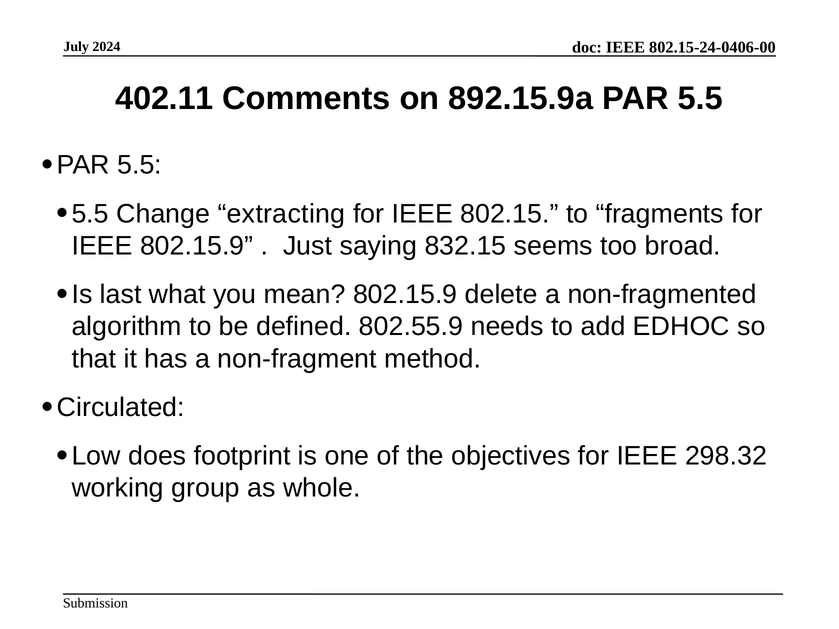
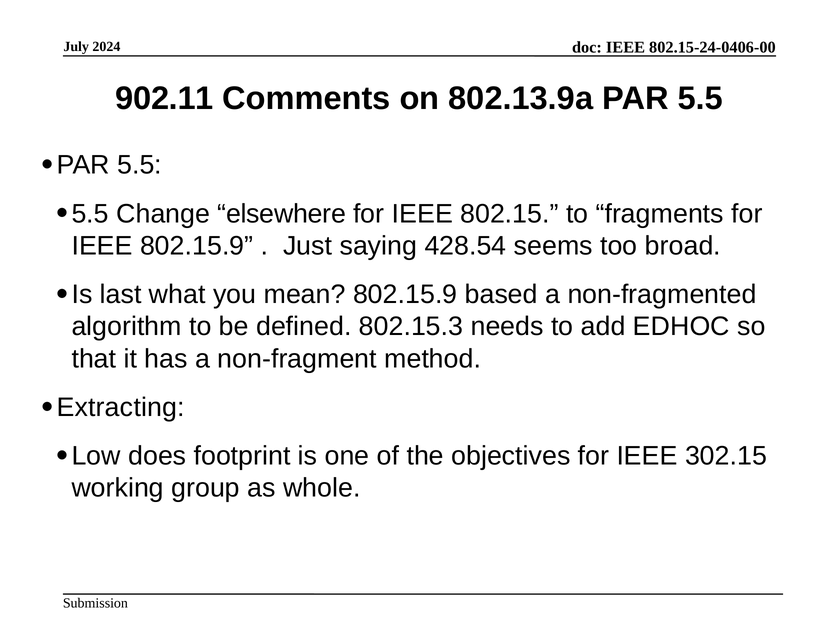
402.11: 402.11 -> 902.11
892.15.9a: 892.15.9a -> 802.13.9a
extracting: extracting -> elsewhere
832.15: 832.15 -> 428.54
delete: delete -> based
802.55.9: 802.55.9 -> 802.15.3
Circulated: Circulated -> Extracting
298.32: 298.32 -> 302.15
